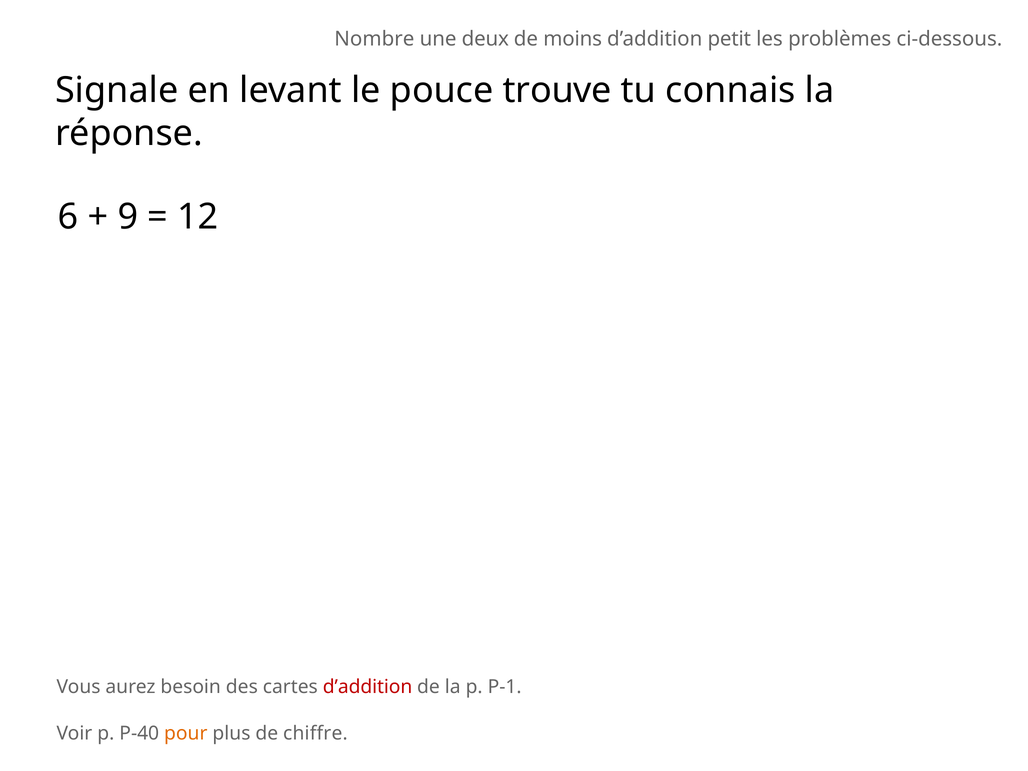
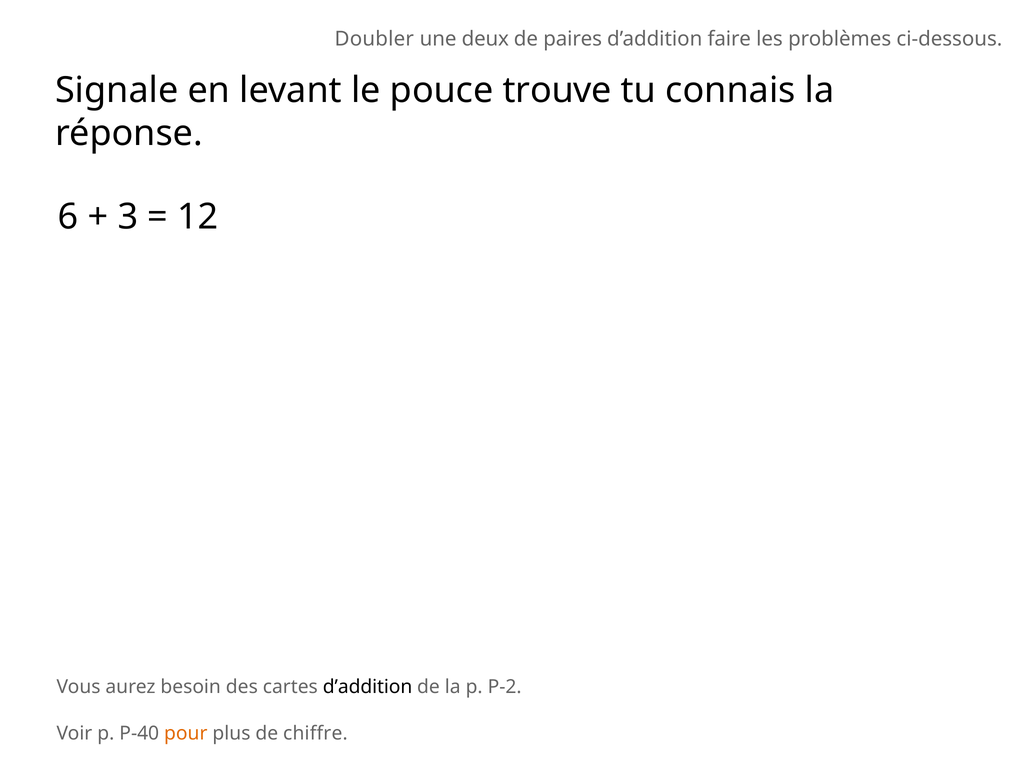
Nombre: Nombre -> Doubler
moins: moins -> paires
petit: petit -> faire
9: 9 -> 3
d’addition at (368, 687) colour: red -> black
P-1: P-1 -> P-2
